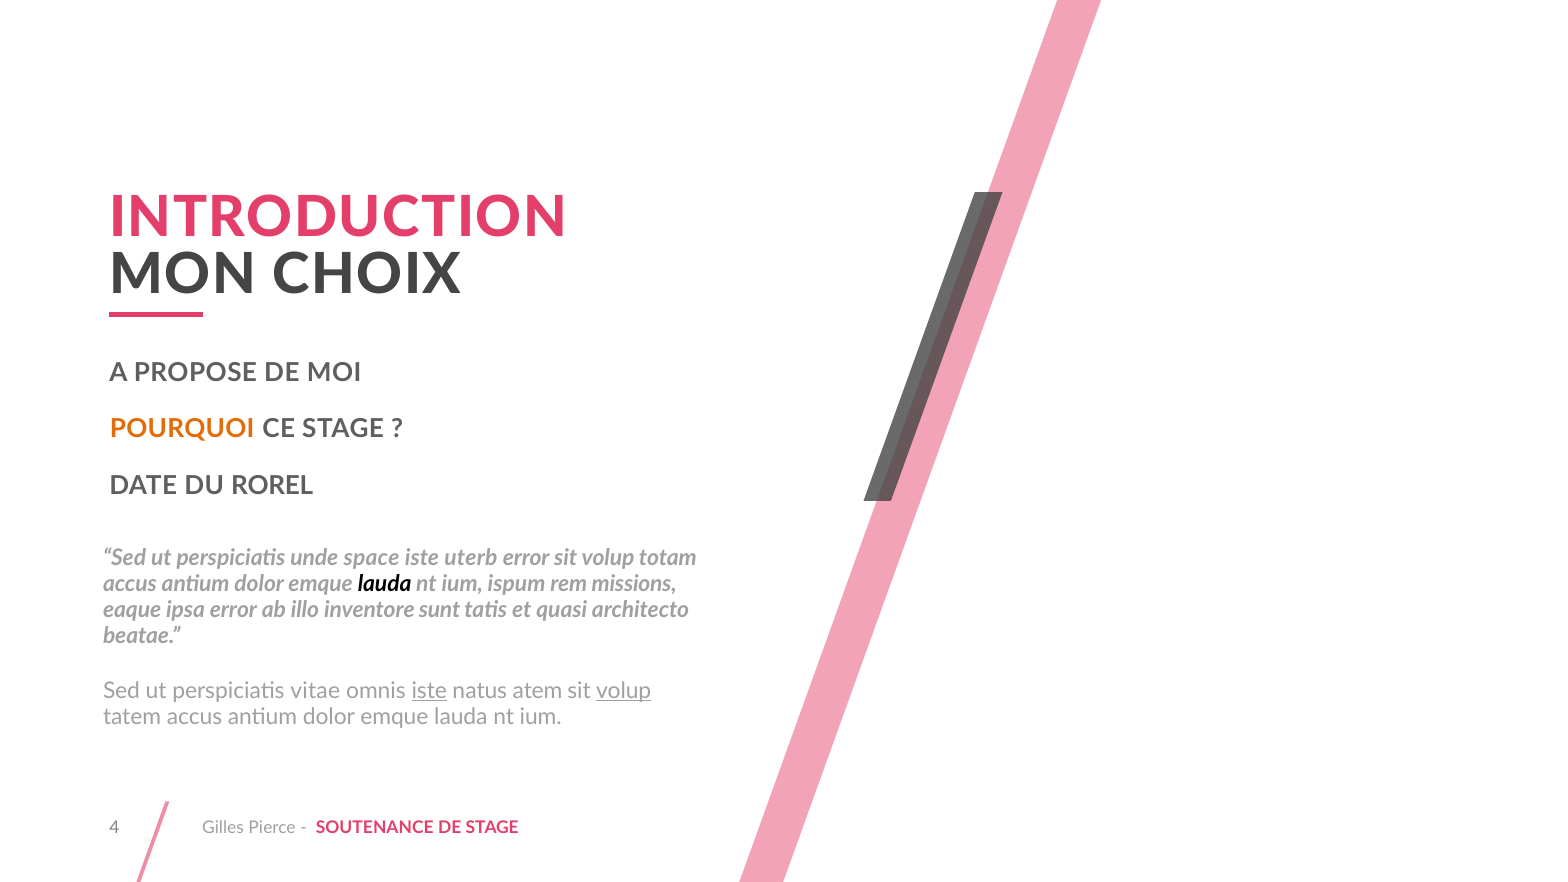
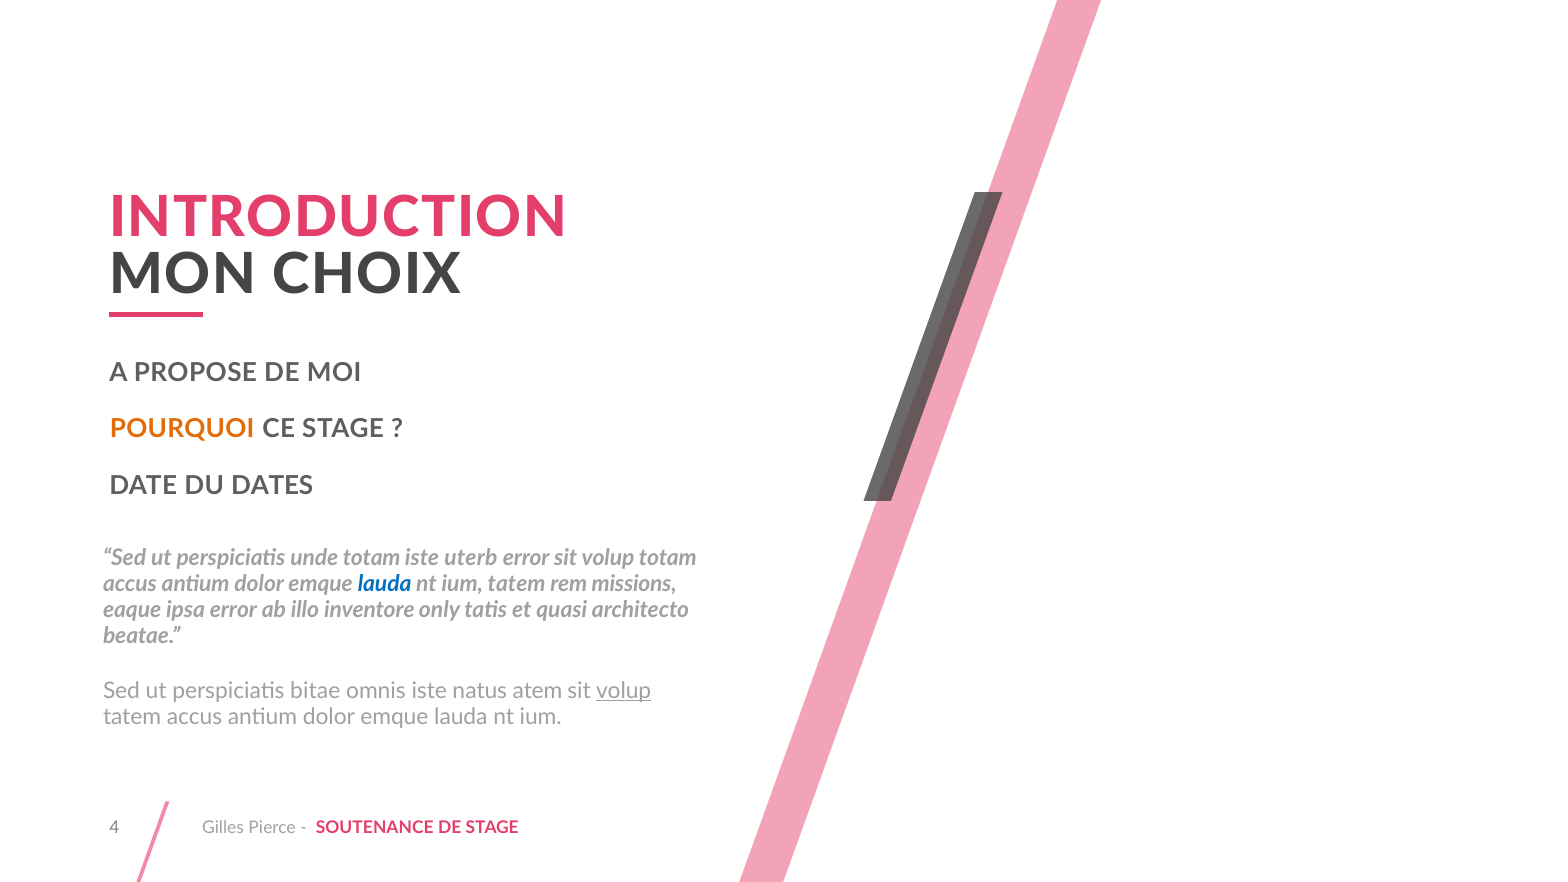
ROREL: ROREL -> DATES
unde space: space -> totam
lauda at (385, 584) colour: black -> blue
ium ispum: ispum -> tatem
sunt: sunt -> only
vitae: vitae -> bitae
iste at (429, 691) underline: present -> none
